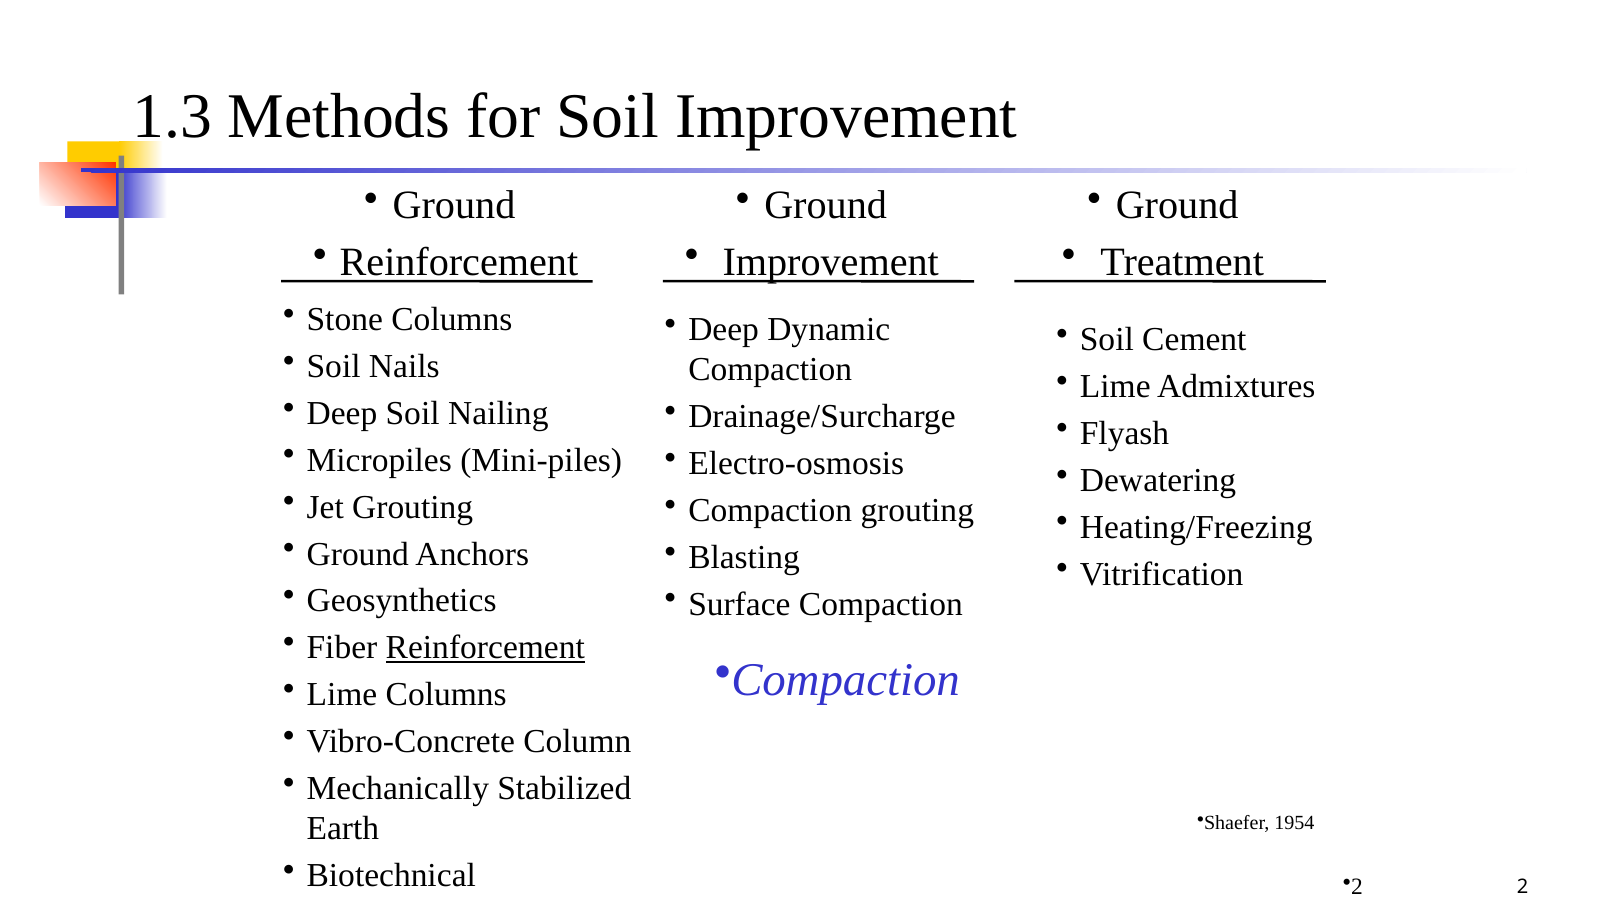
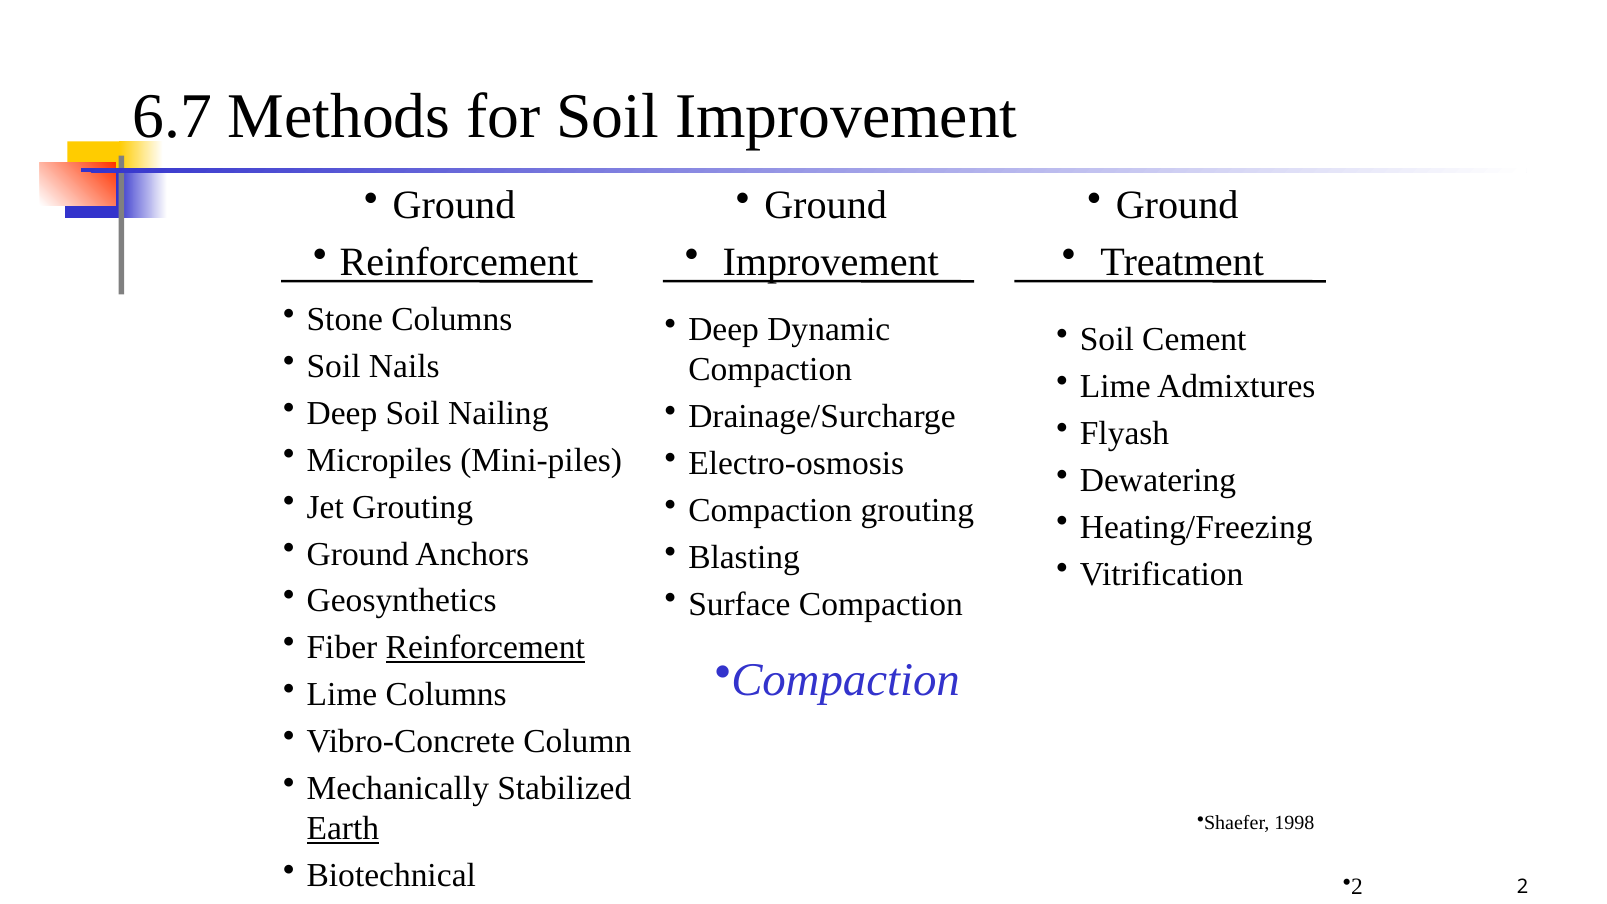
1.3: 1.3 -> 6.7
1954: 1954 -> 1998
Earth underline: none -> present
